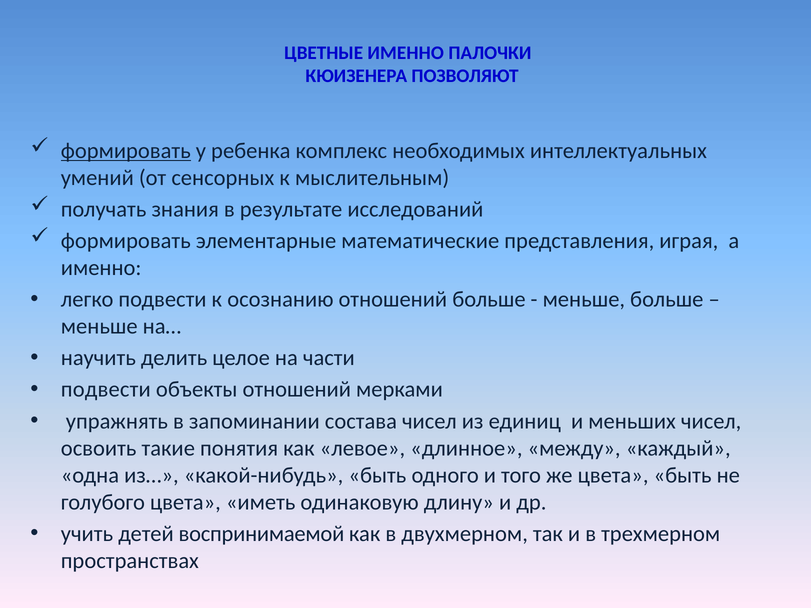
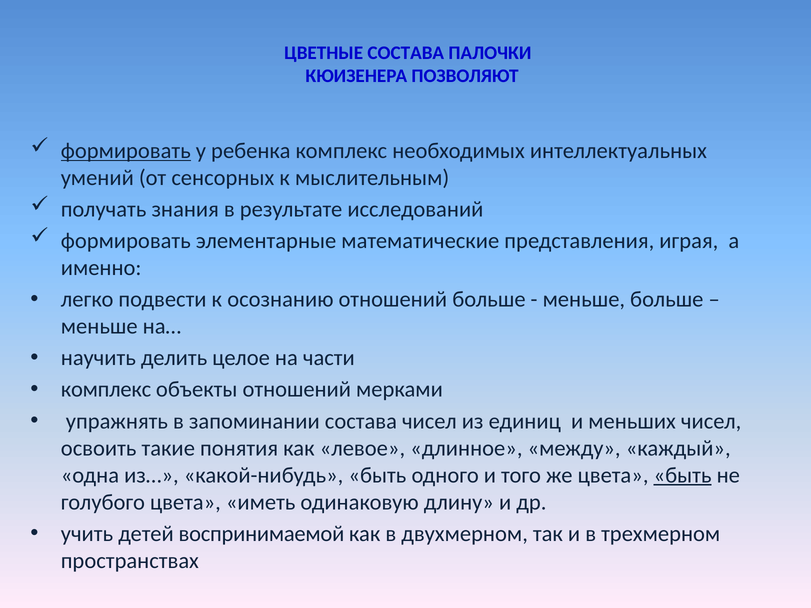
ЦВЕТНЫЕ ИМЕННО: ИМЕННО -> СОСТАВА
подвести at (106, 390): подвести -> комплекс
быть at (683, 475) underline: none -> present
